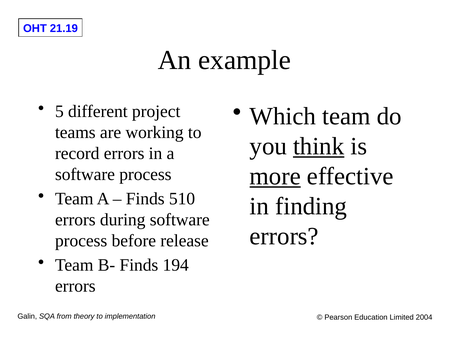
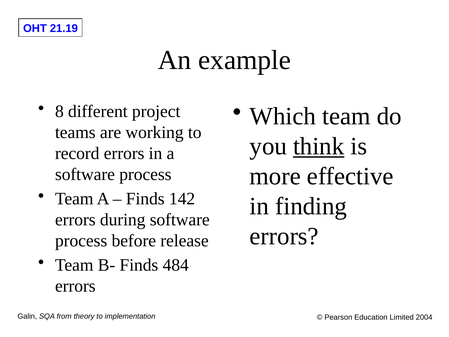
5: 5 -> 8
more underline: present -> none
510: 510 -> 142
194: 194 -> 484
